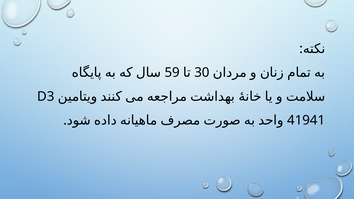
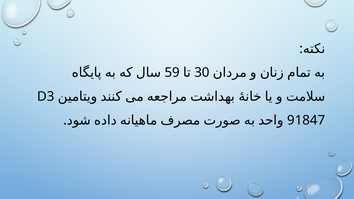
41941: 41941 -> 91847
